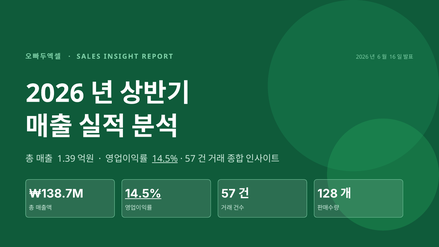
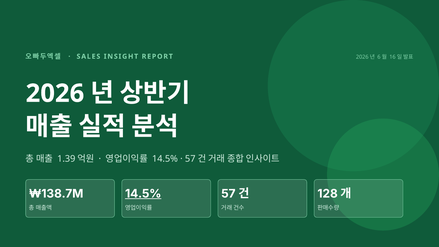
14.5% at (165, 159) underline: present -> none
